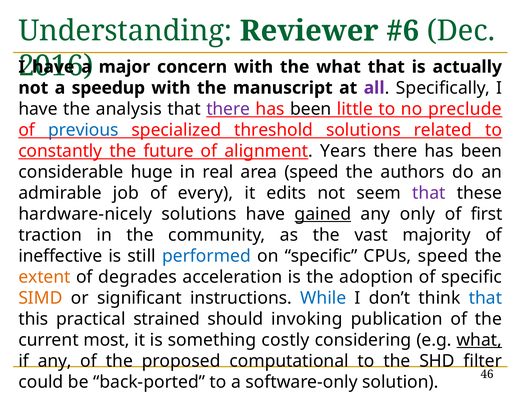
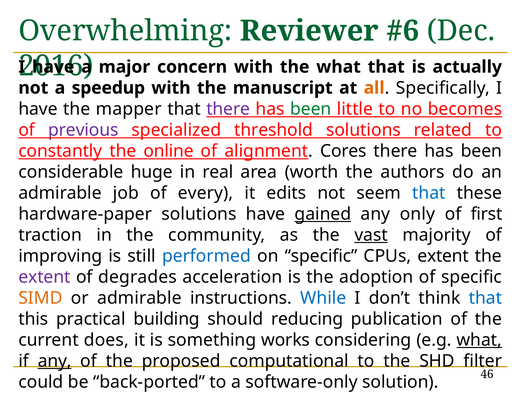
Understanding: Understanding -> Overwhelming
all colour: purple -> orange
analysis: analysis -> mapper
been at (311, 109) colour: black -> green
preclude: preclude -> becomes
previous colour: blue -> purple
future: future -> online
Years: Years -> Cores
area speed: speed -> worth
that at (429, 193) colour: purple -> blue
hardware-nicely: hardware-nicely -> hardware-paper
vast underline: none -> present
ineffective: ineffective -> improving
CPUs speed: speed -> extent
extent at (44, 277) colour: orange -> purple
or significant: significant -> admirable
strained: strained -> building
invoking: invoking -> reducing
most: most -> does
costly: costly -> works
any at (55, 361) underline: none -> present
